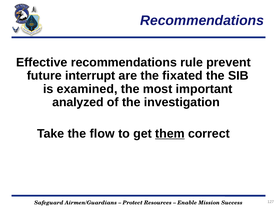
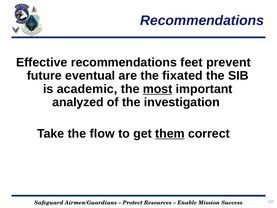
rule: rule -> feet
interrupt: interrupt -> eventual
examined: examined -> academic
most underline: none -> present
